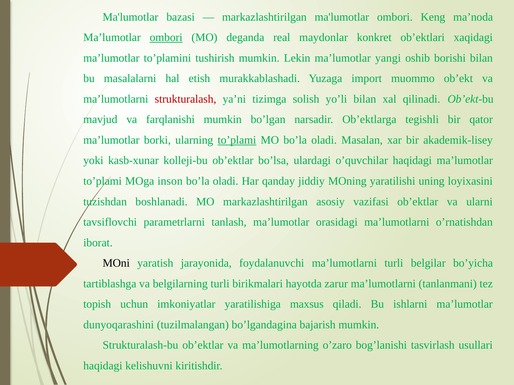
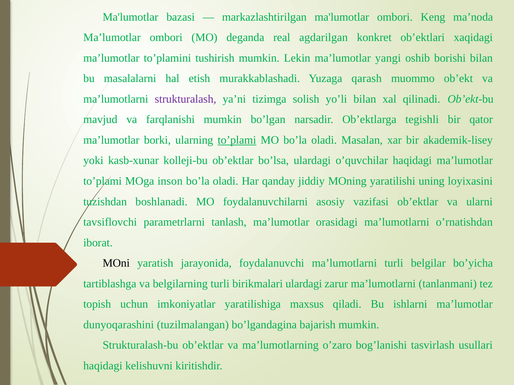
ombori at (166, 38) underline: present -> none
maydonlar: maydonlar -> agdarilgan
import: import -> qarash
strukturalash colour: red -> purple
MO markazlashtirilgan: markazlashtirilgan -> foydalanuvchilarni
birikmalari hayotda: hayotda -> ulardagi
